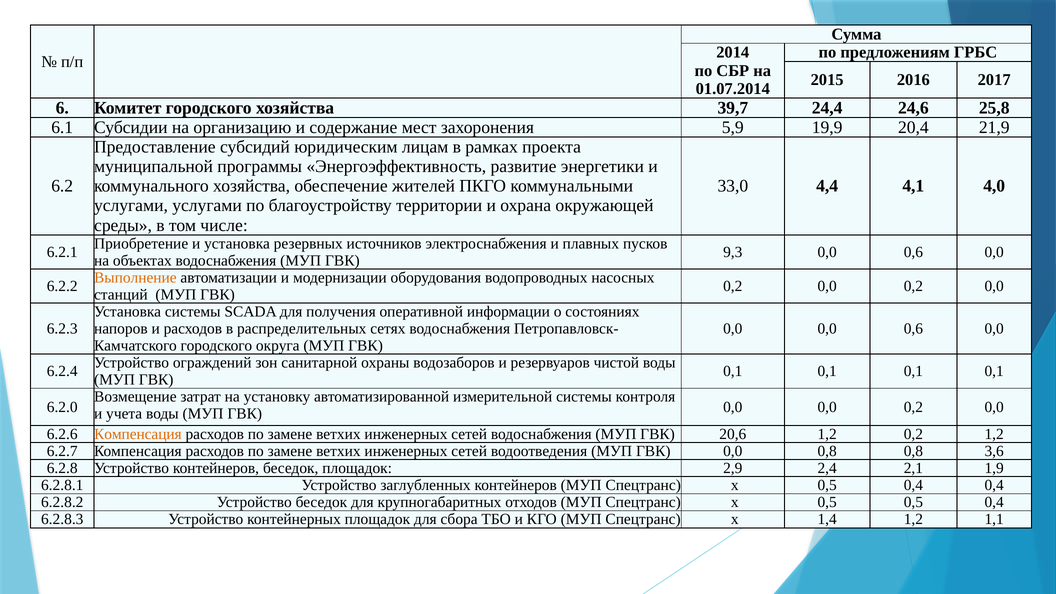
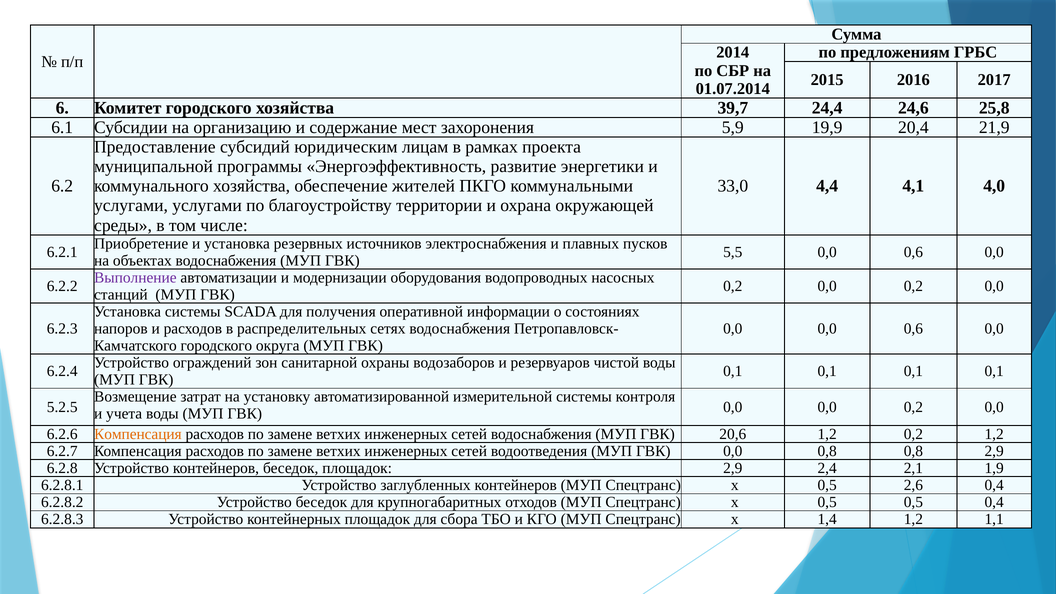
9,3: 9,3 -> 5,5
Выполнение colour: orange -> purple
6.2.0: 6.2.0 -> 5.2.5
0,8 3,6: 3,6 -> 2,9
х 0,5 0,4: 0,4 -> 2,6
